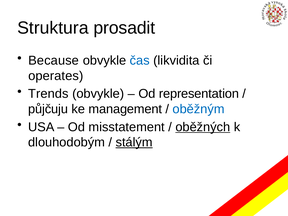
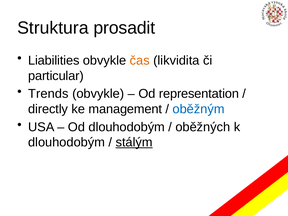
Because: Because -> Liabilities
čas colour: blue -> orange
operates: operates -> particular
půjčuju: půjčuju -> directly
Od misstatement: misstatement -> dlouhodobým
oběžných underline: present -> none
